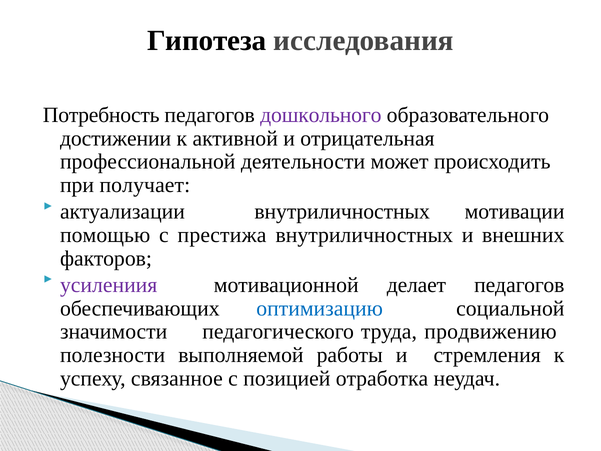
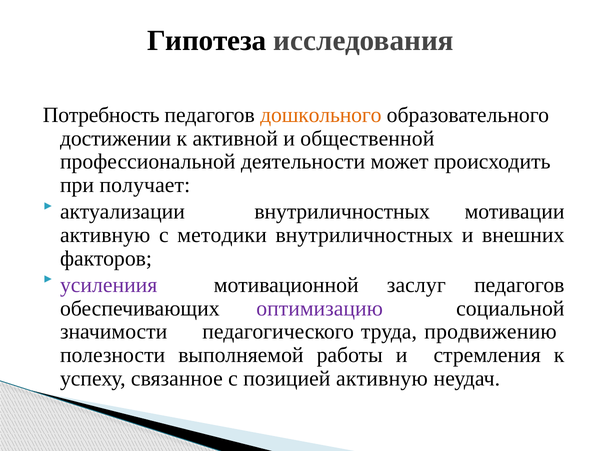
дошкольного colour: purple -> orange
отрицательная: отрицательная -> общественной
помощью at (105, 235): помощью -> активную
престижа: престижа -> методики
делает: делает -> заслуг
оптимизацию colour: blue -> purple
позицией отработка: отработка -> активную
